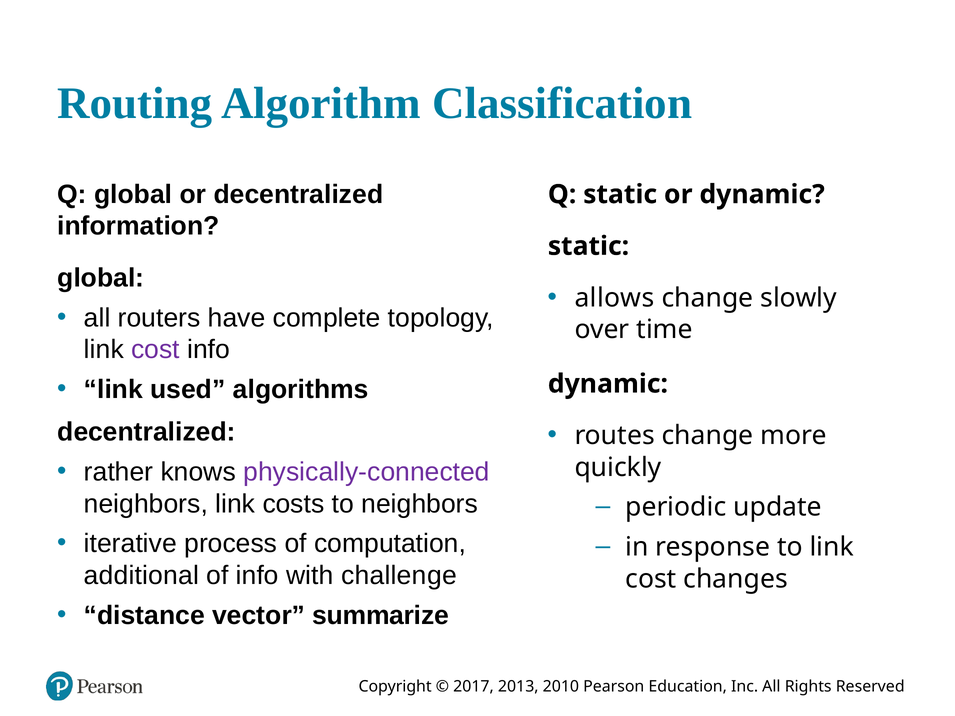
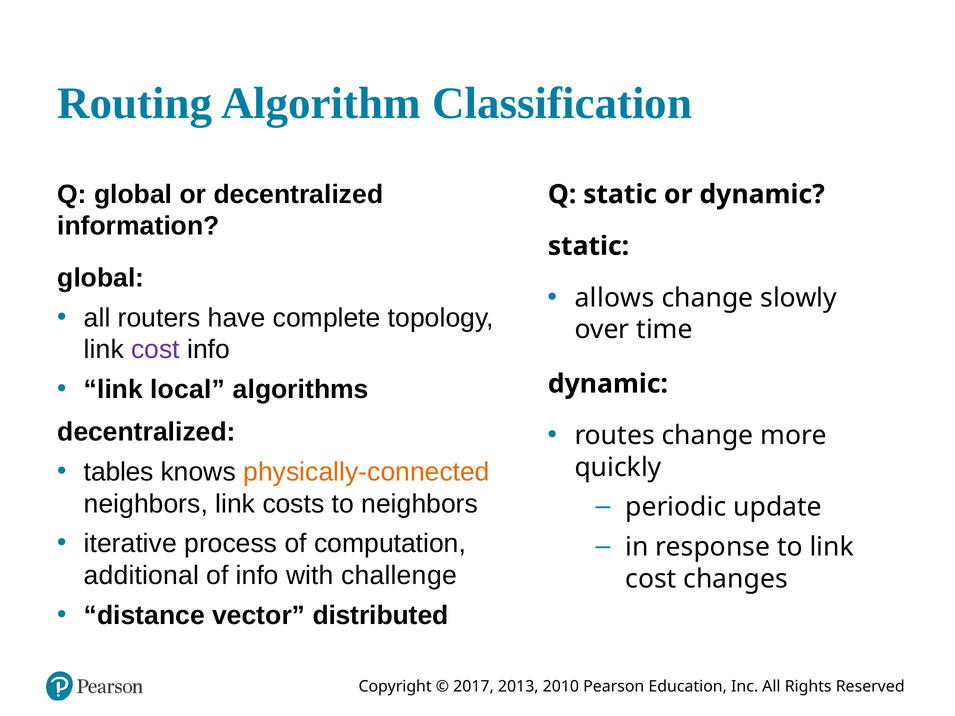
used: used -> local
rather: rather -> tables
physically-connected colour: purple -> orange
summarize: summarize -> distributed
